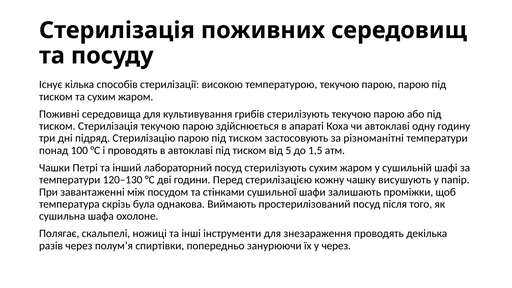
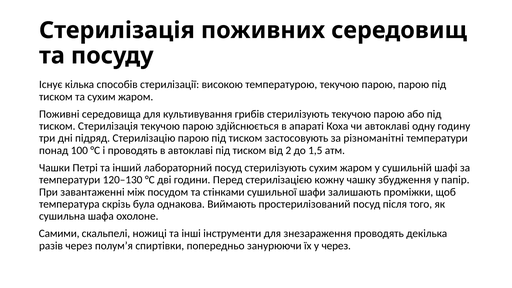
5: 5 -> 2
висушують: висушують -> збудження
Полягає: Полягає -> Самими
